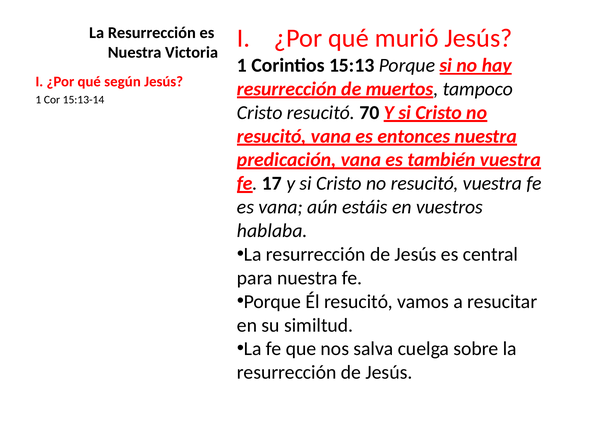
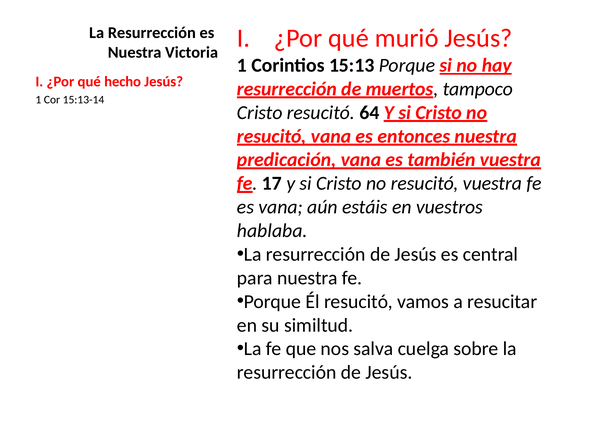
según: según -> hecho
70: 70 -> 64
